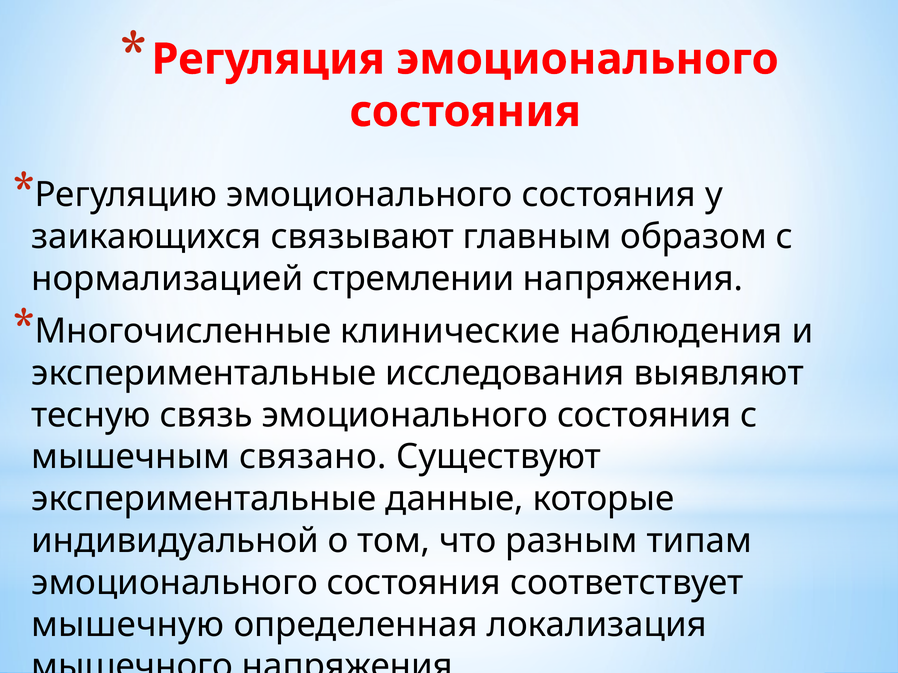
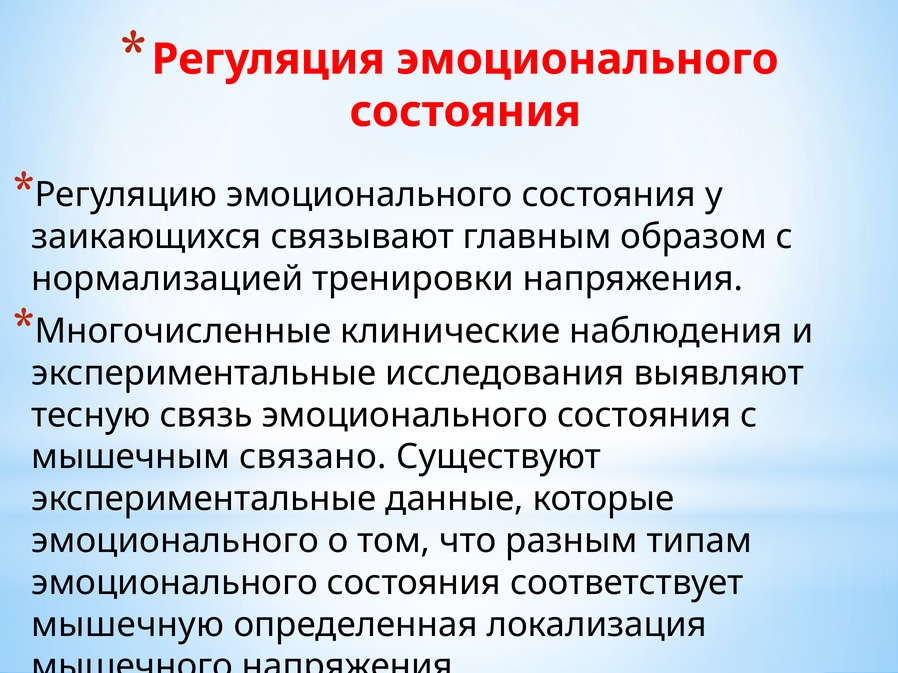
стремлении: стремлении -> тренировки
индивидуальной at (175, 541): индивидуальной -> эмоционального
